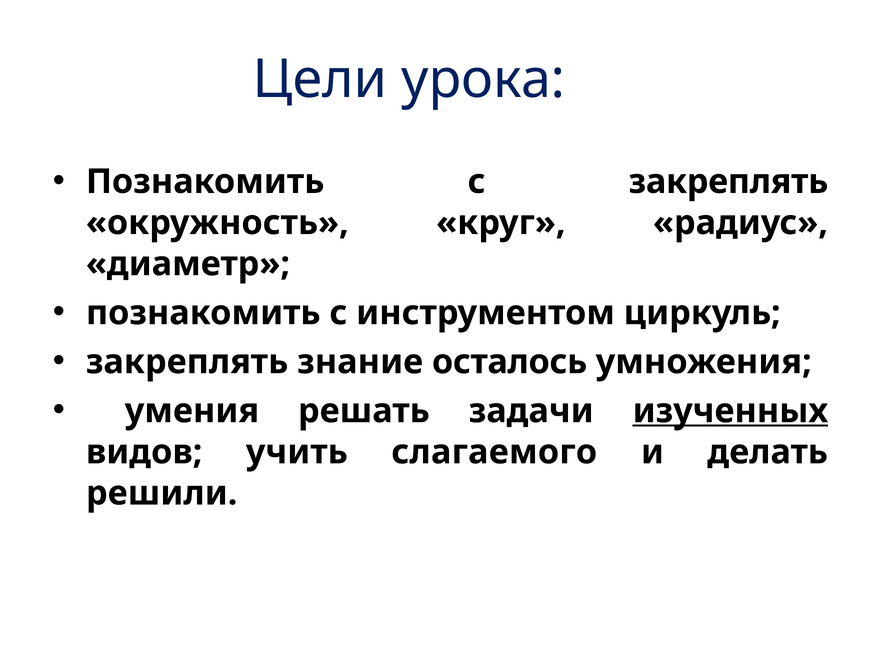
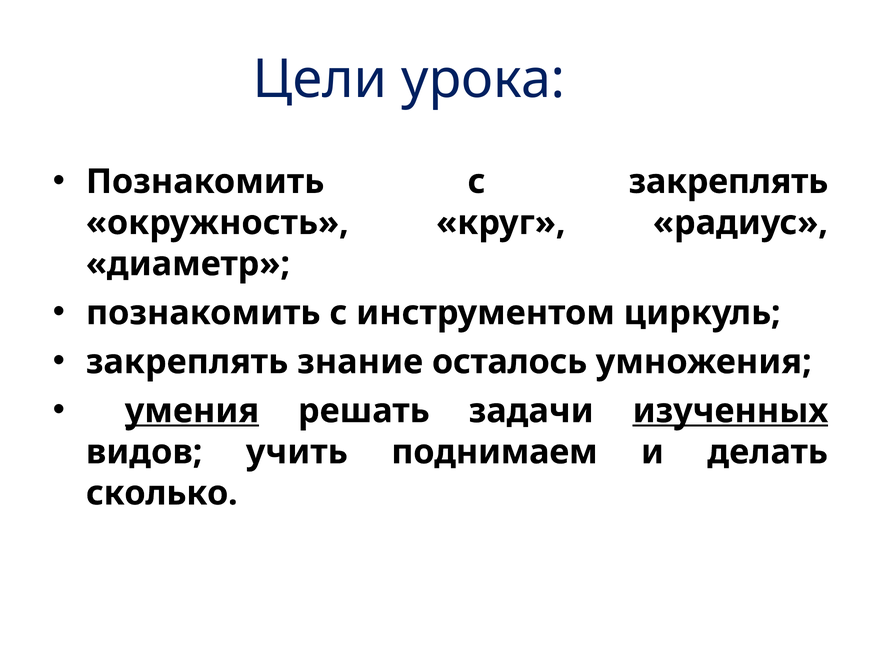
умения underline: none -> present
слагаемого: слагаемого -> поднимаем
решили: решили -> сколько
